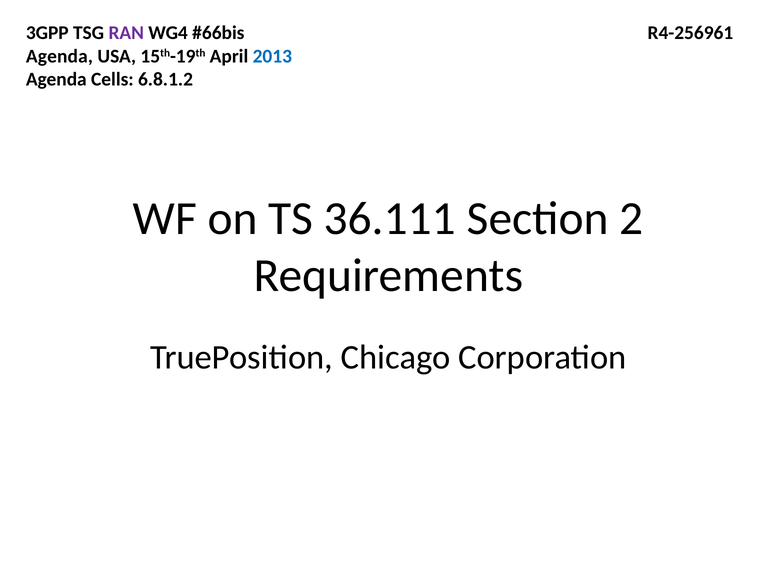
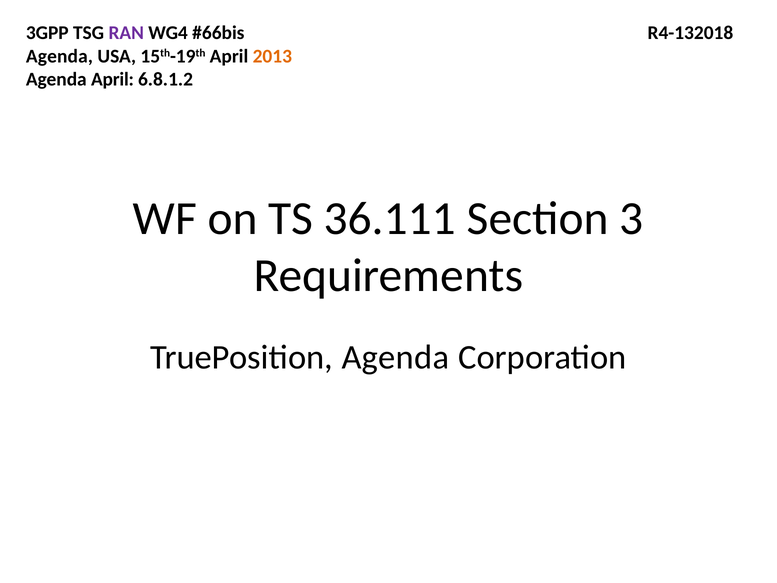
R4-256961: R4-256961 -> R4-132018
2013 colour: blue -> orange
Agenda Cells: Cells -> April
2: 2 -> 3
TruePosition Chicago: Chicago -> Agenda
